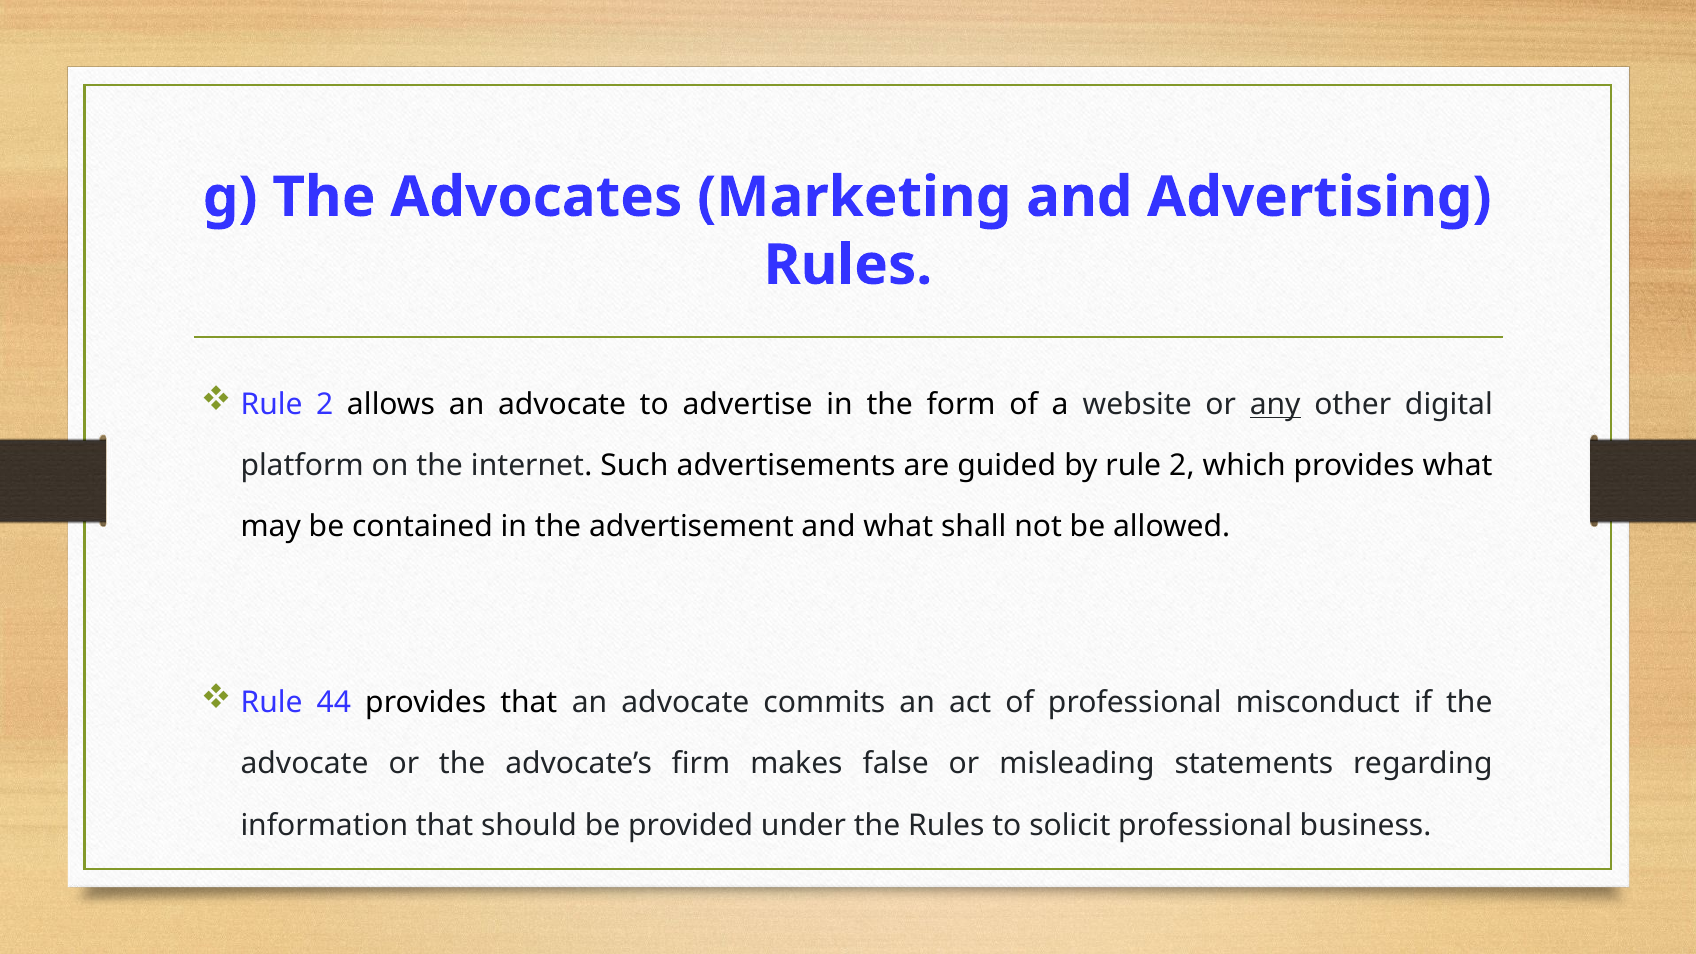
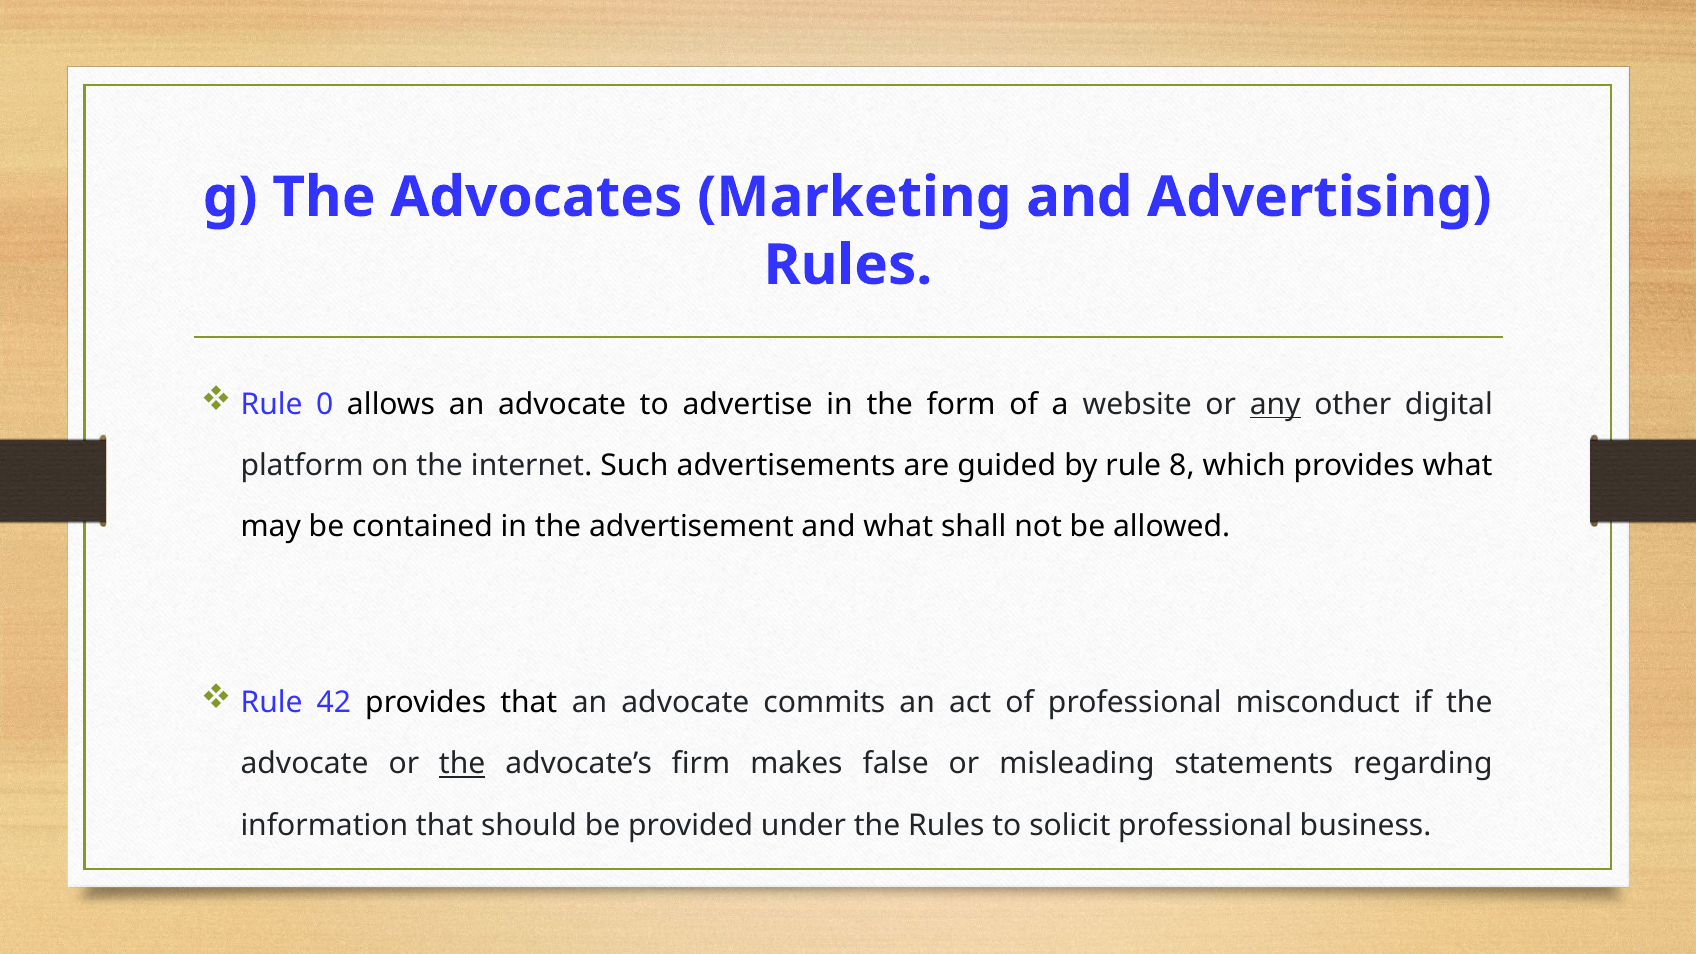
2 at (325, 404): 2 -> 0
by rule 2: 2 -> 8
44: 44 -> 42
the at (462, 764) underline: none -> present
